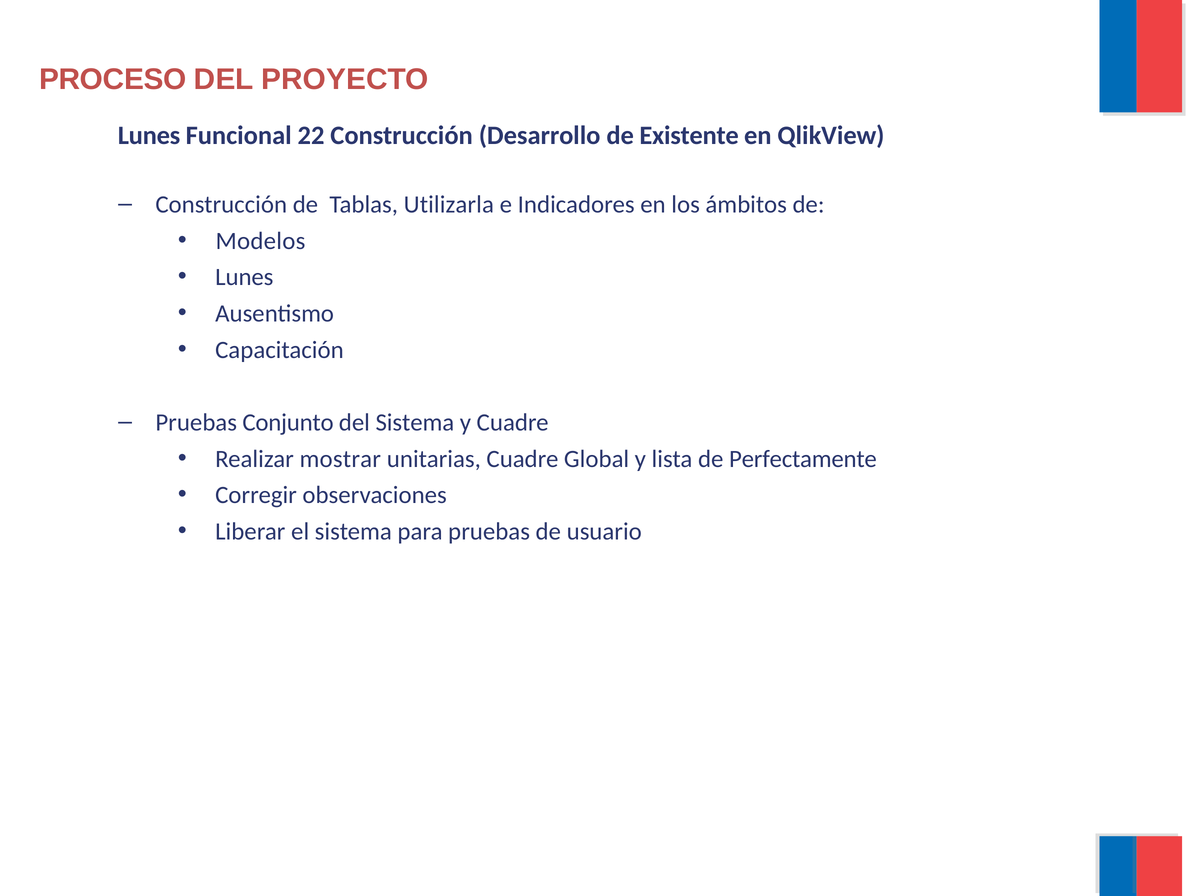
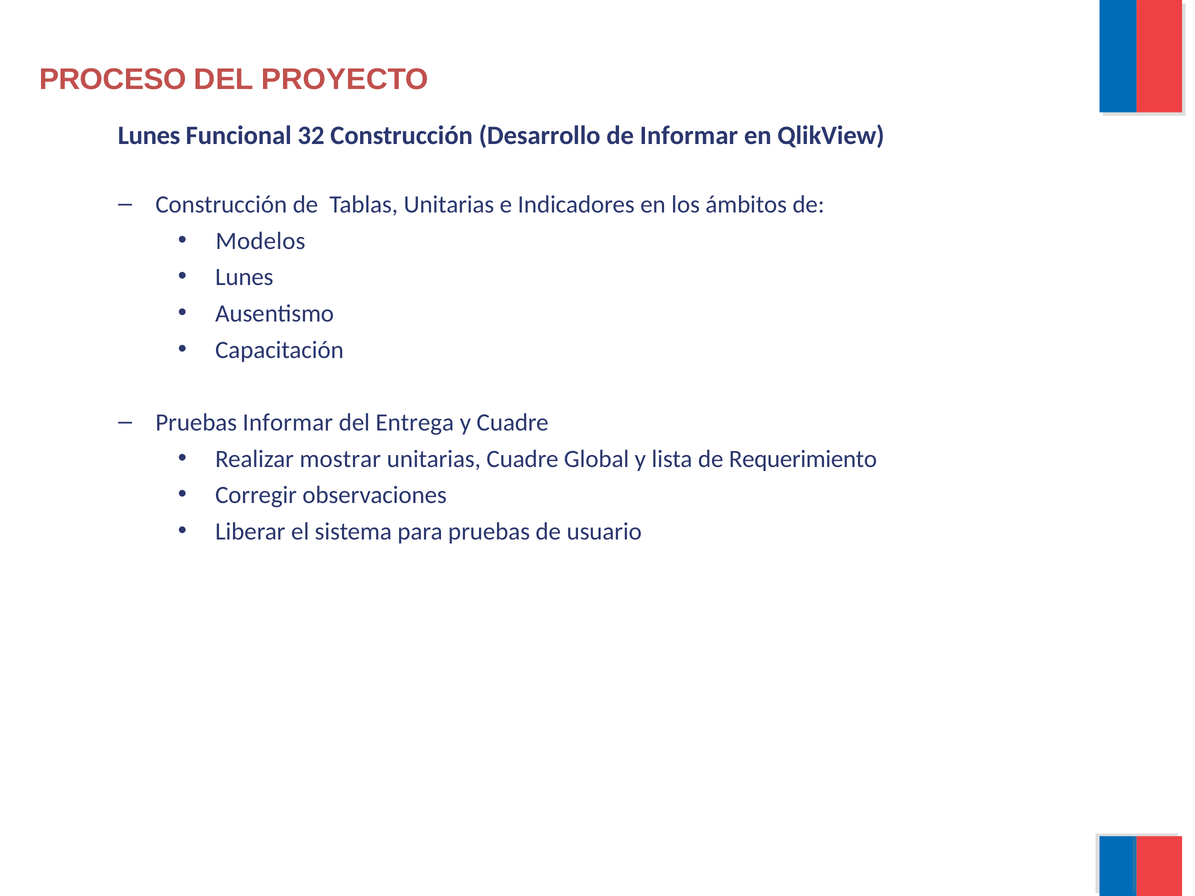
22: 22 -> 32
de Existente: Existente -> Informar
Tablas Utilizarla: Utilizarla -> Unitarias
Pruebas Conjunto: Conjunto -> Informar
del Sistema: Sistema -> Entrega
Perfectamente: Perfectamente -> Requerimiento
